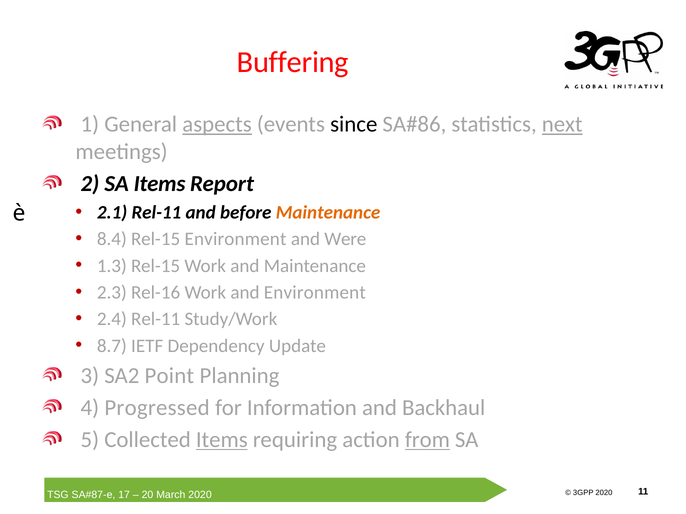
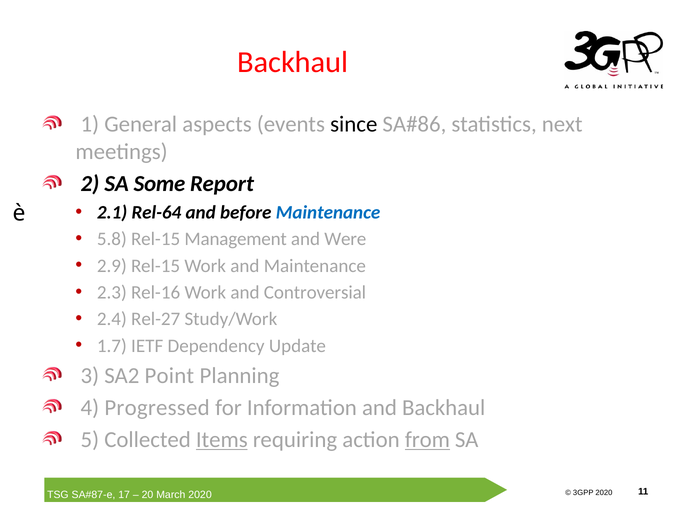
Buffering at (293, 62): Buffering -> Backhaul
aspects underline: present -> none
next underline: present -> none
SA Items: Items -> Some
2.1 Rel-11: Rel-11 -> Rel-64
Maintenance at (328, 213) colour: orange -> blue
8.4: 8.4 -> 5.8
Rel-15 Environment: Environment -> Management
1.3: 1.3 -> 2.9
and Environment: Environment -> Controversial
2.4 Rel-11: Rel-11 -> Rel-27
8.7: 8.7 -> 1.7
